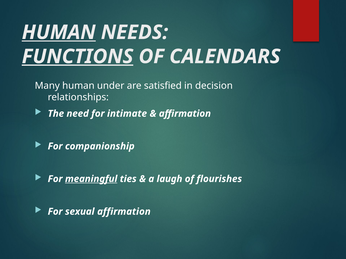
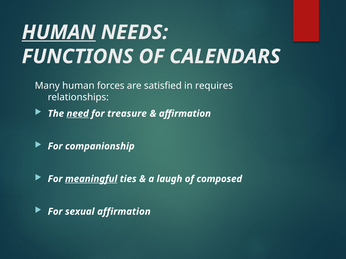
FUNCTIONS underline: present -> none
under: under -> forces
decision: decision -> requires
need underline: none -> present
intimate: intimate -> treasure
flourishes: flourishes -> composed
